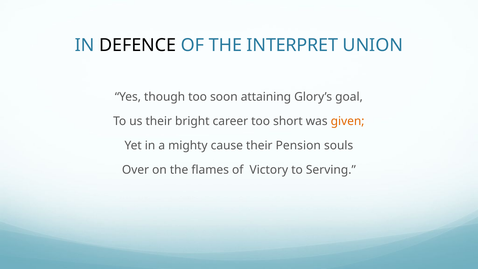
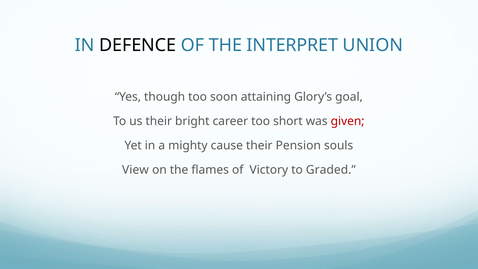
given colour: orange -> red
Over: Over -> View
Serving: Serving -> Graded
